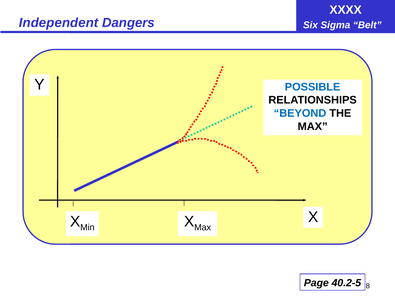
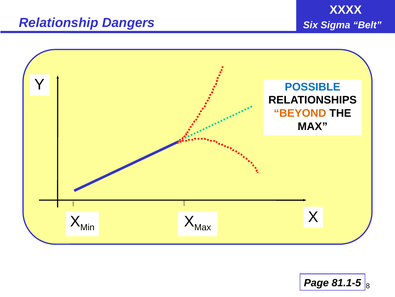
Independent: Independent -> Relationship
BEYOND colour: blue -> orange
40.2-5: 40.2-5 -> 81.1-5
